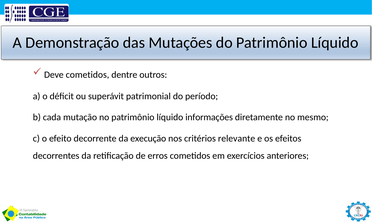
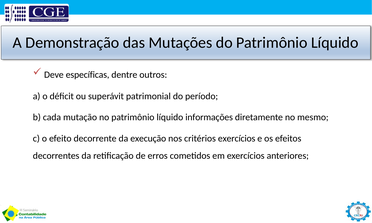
Deve cometidos: cometidos -> específicas
critérios relevante: relevante -> exercícios
